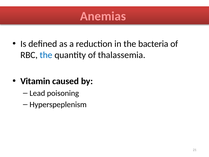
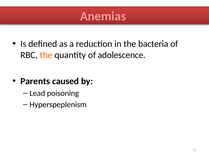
the at (46, 55) colour: blue -> orange
thalassemia: thalassemia -> adolescence
Vitamin: Vitamin -> Parents
